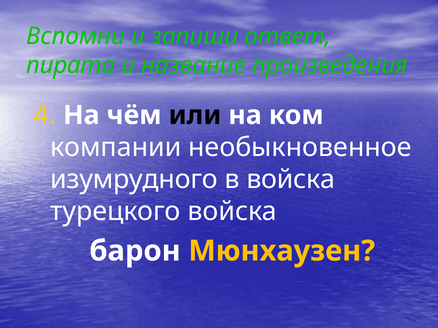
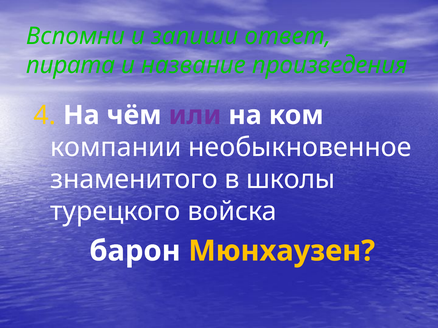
или colour: black -> purple
изумрудного: изумрудного -> знаменитого
в войска: войска -> школы
